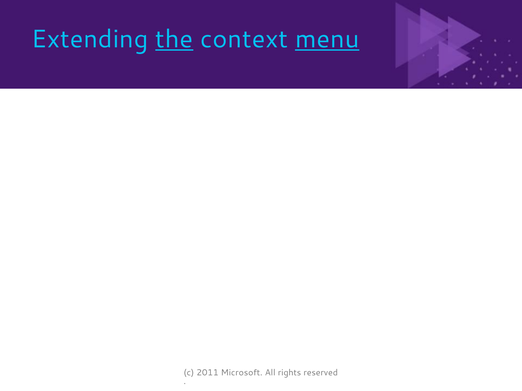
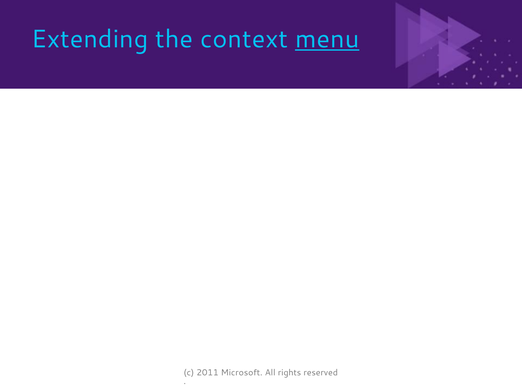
the underline: present -> none
